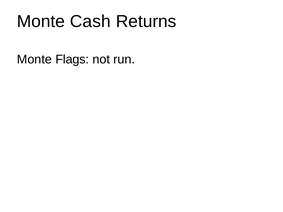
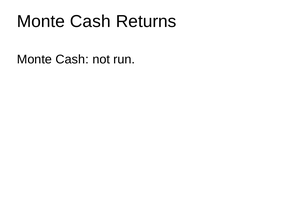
Flags at (72, 59): Flags -> Cash
